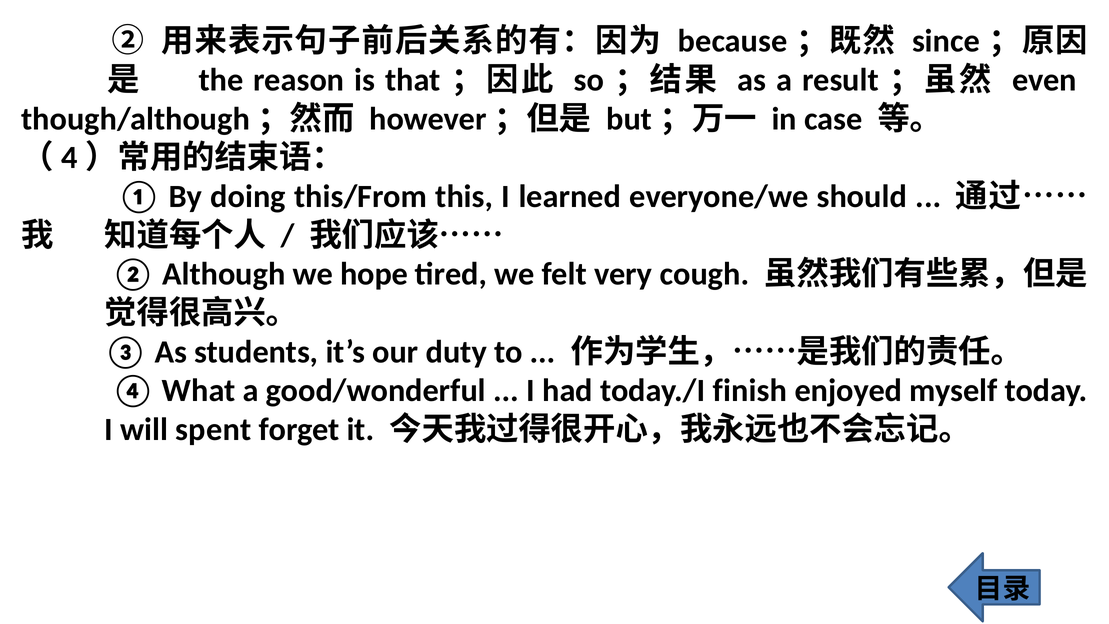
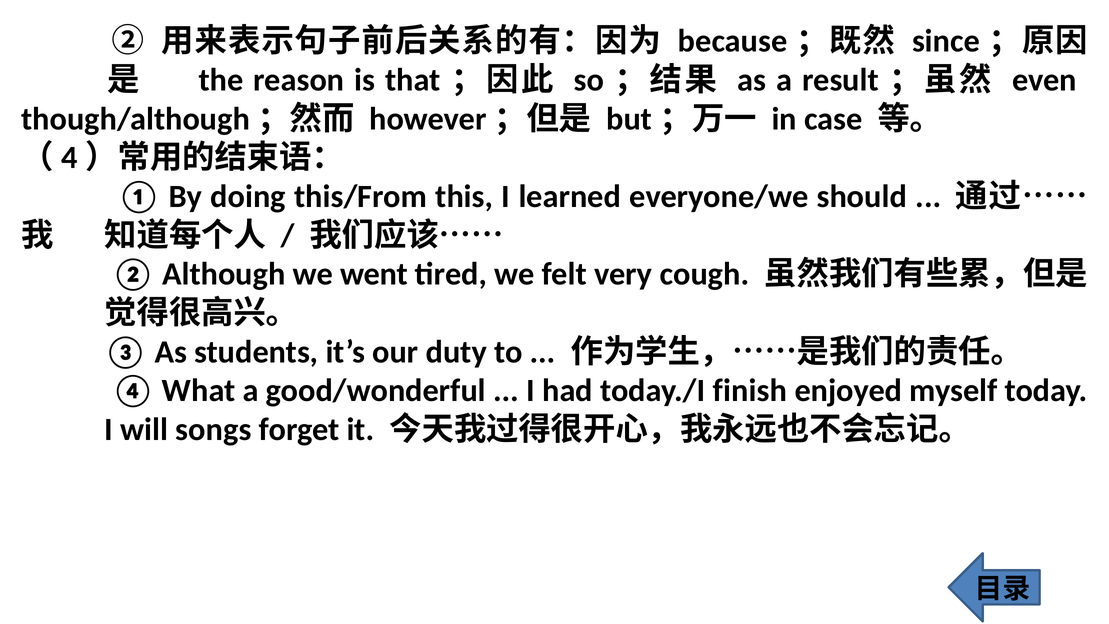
hope: hope -> went
spent: spent -> songs
